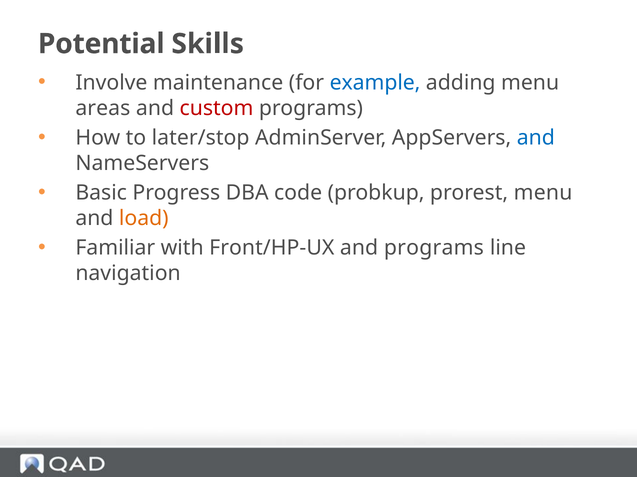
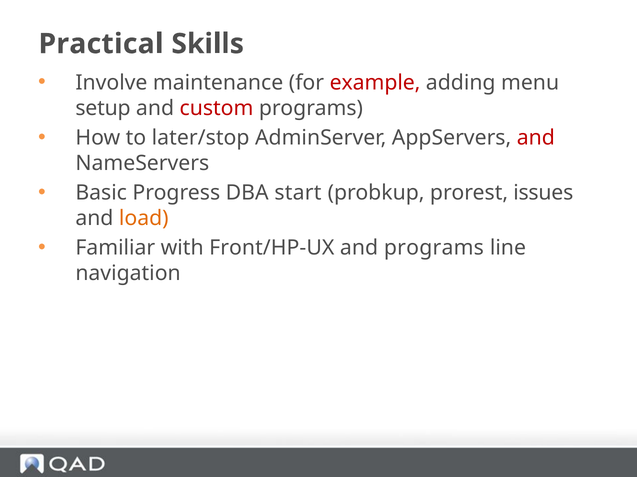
Potential: Potential -> Practical
example colour: blue -> red
areas: areas -> setup
and at (536, 138) colour: blue -> red
code: code -> start
prorest menu: menu -> issues
